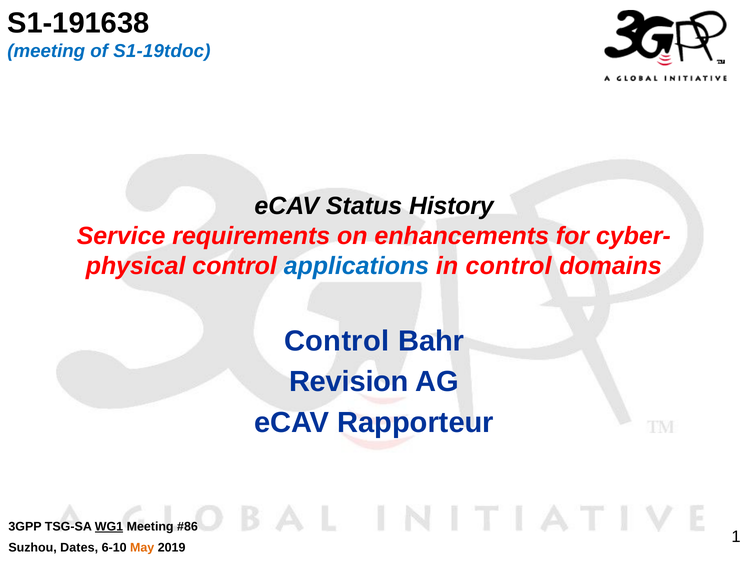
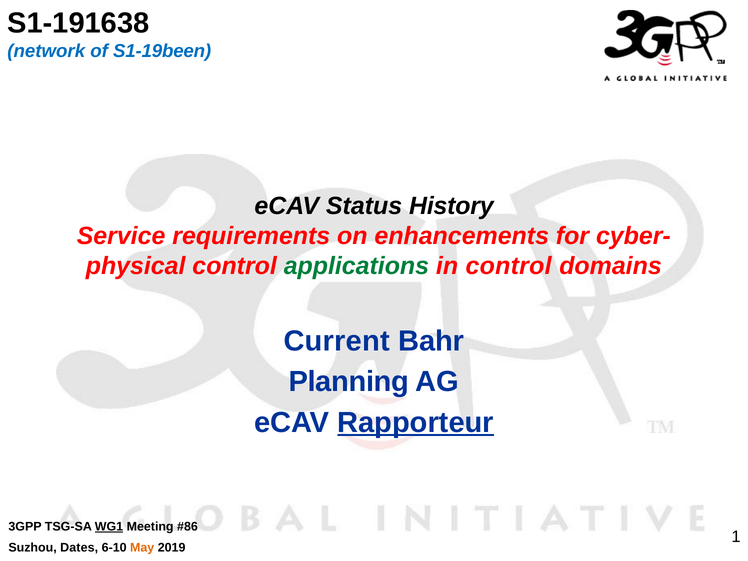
meeting at (46, 51): meeting -> network
S1-19tdoc: S1-19tdoc -> S1-19been
applications colour: blue -> green
Control at (337, 341): Control -> Current
Revision: Revision -> Planning
Rapporteur underline: none -> present
